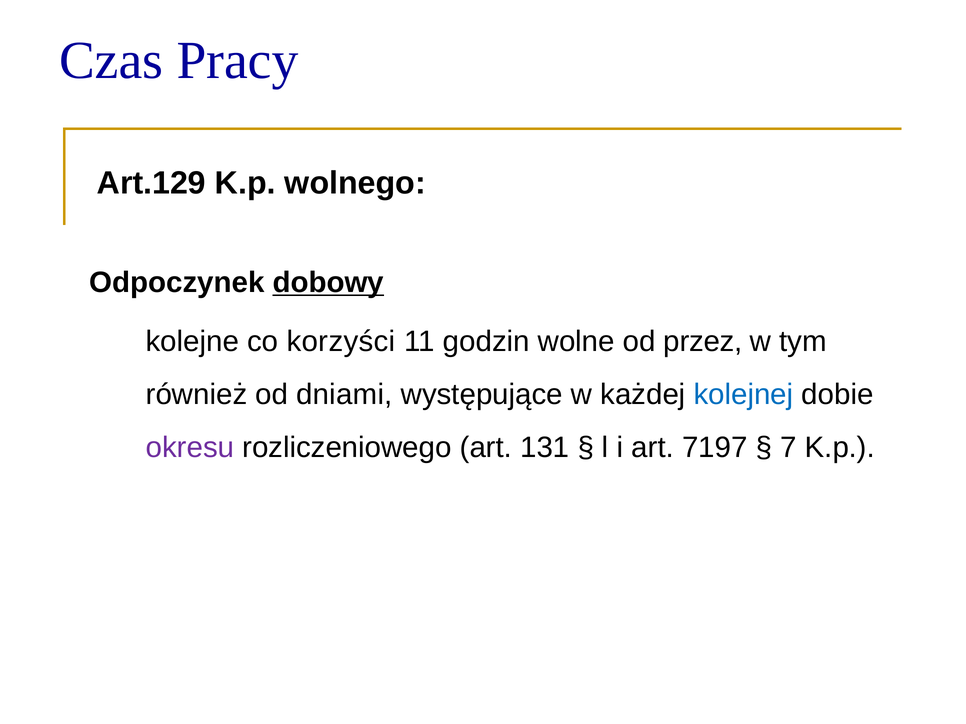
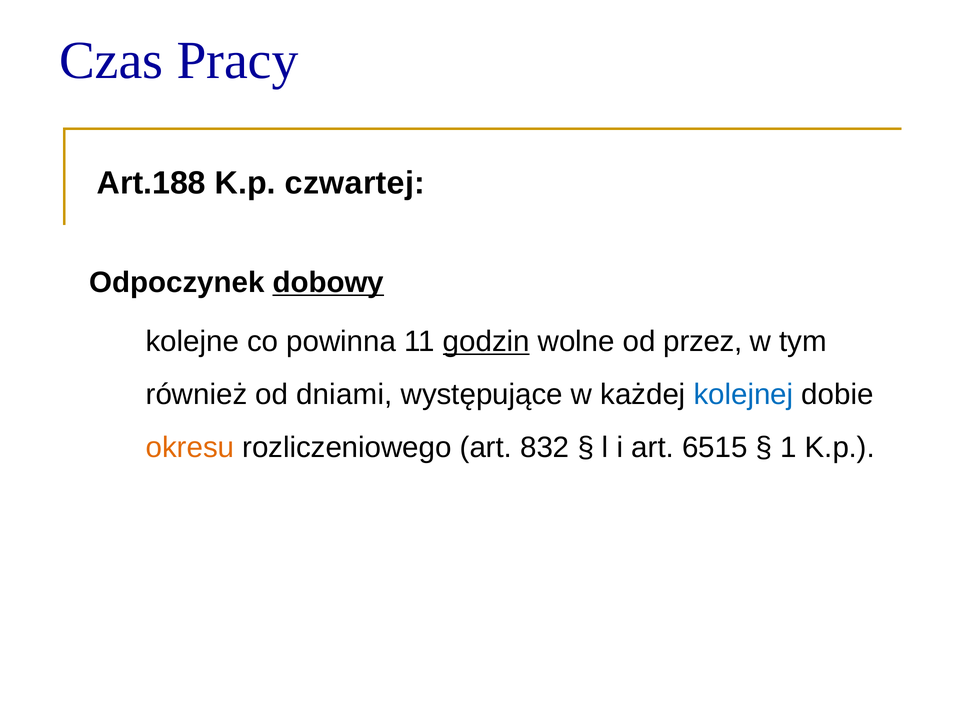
Art.129: Art.129 -> Art.188
wolnego: wolnego -> czwartej
korzyści: korzyści -> powinna
godzin underline: none -> present
okresu colour: purple -> orange
131: 131 -> 832
7197: 7197 -> 6515
7: 7 -> 1
